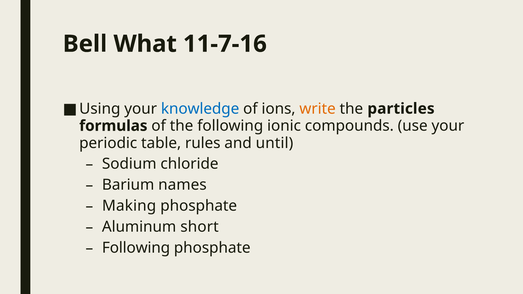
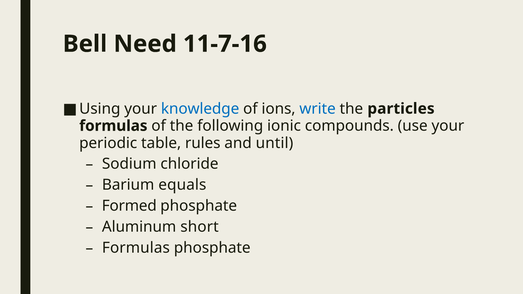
What: What -> Need
write colour: orange -> blue
names: names -> equals
Making: Making -> Formed
Following at (136, 248): Following -> Formulas
